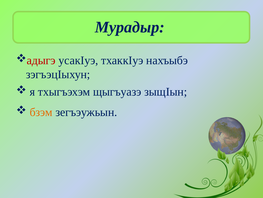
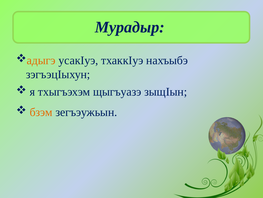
адыгэ colour: red -> orange
